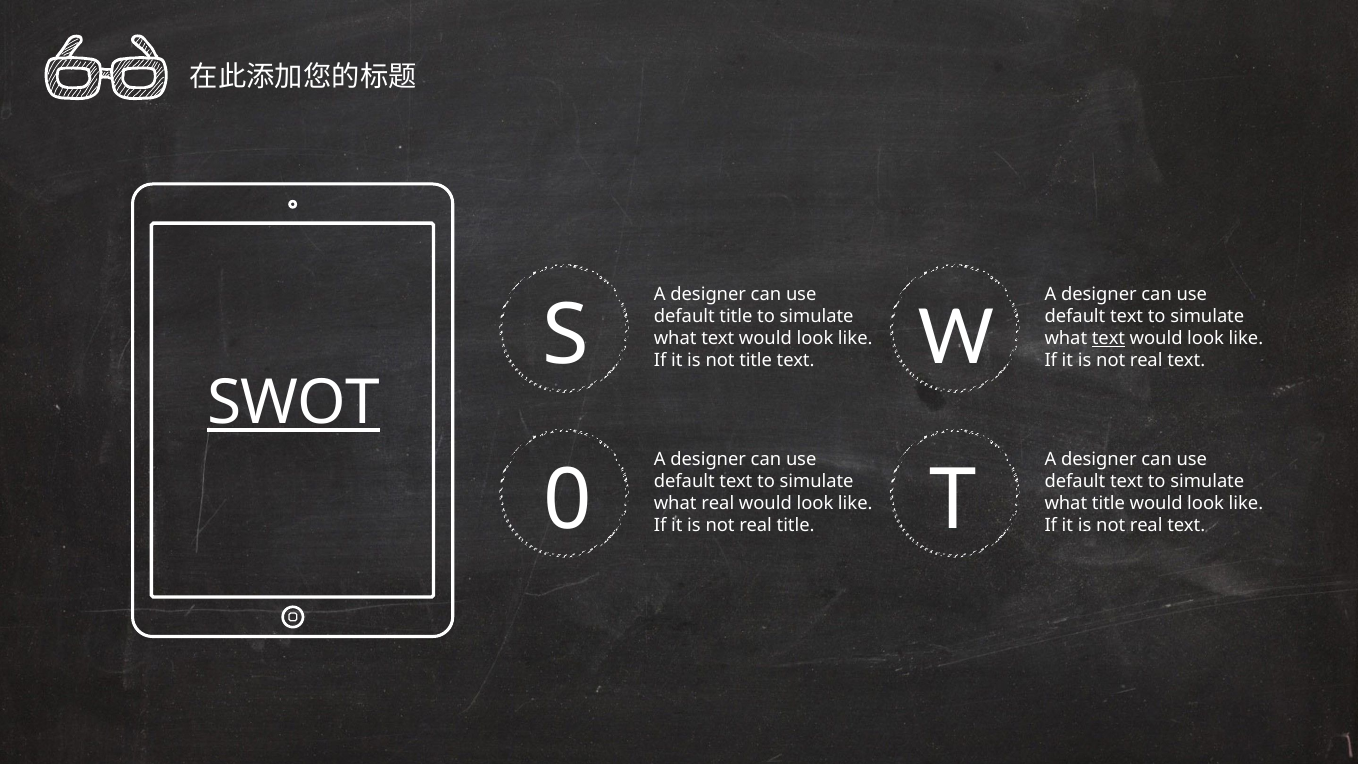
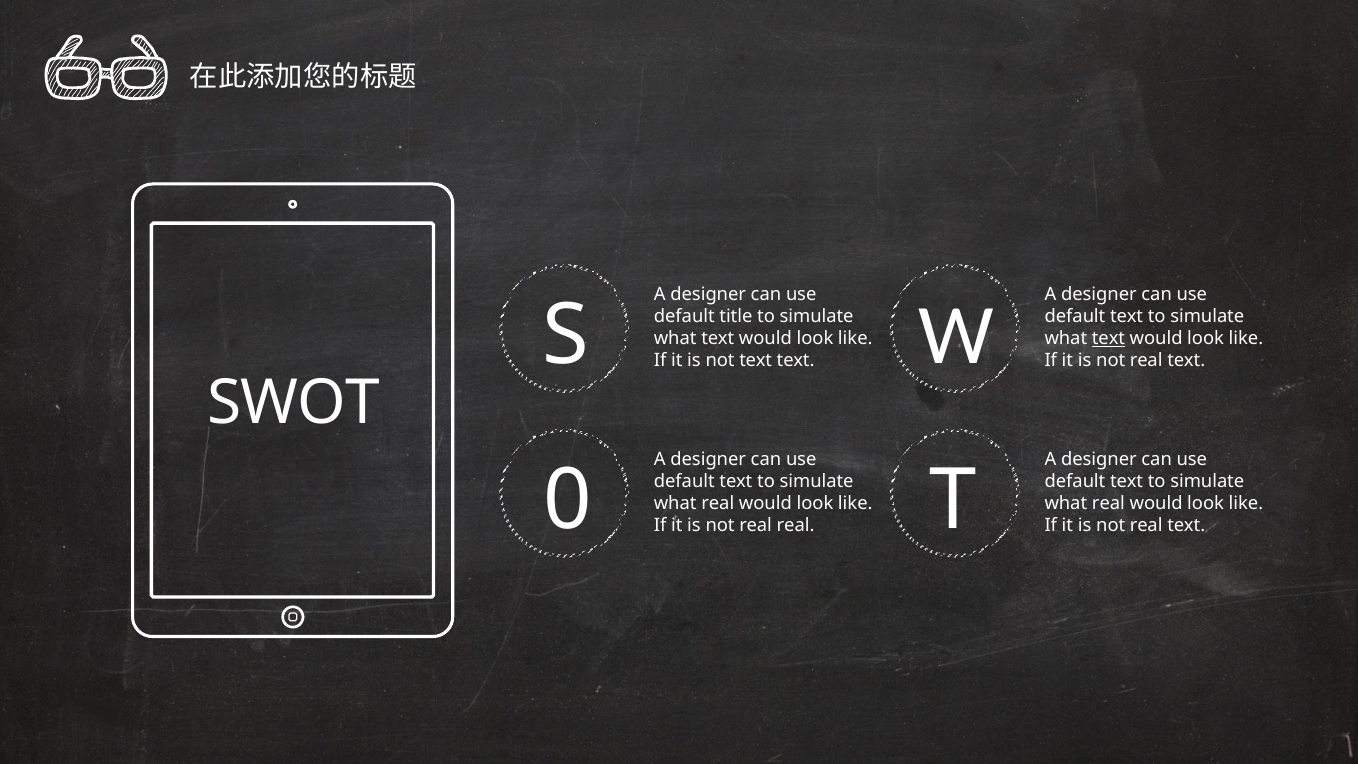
not title: title -> text
SWOT underline: present -> none
title at (1108, 503): title -> real
real title: title -> real
